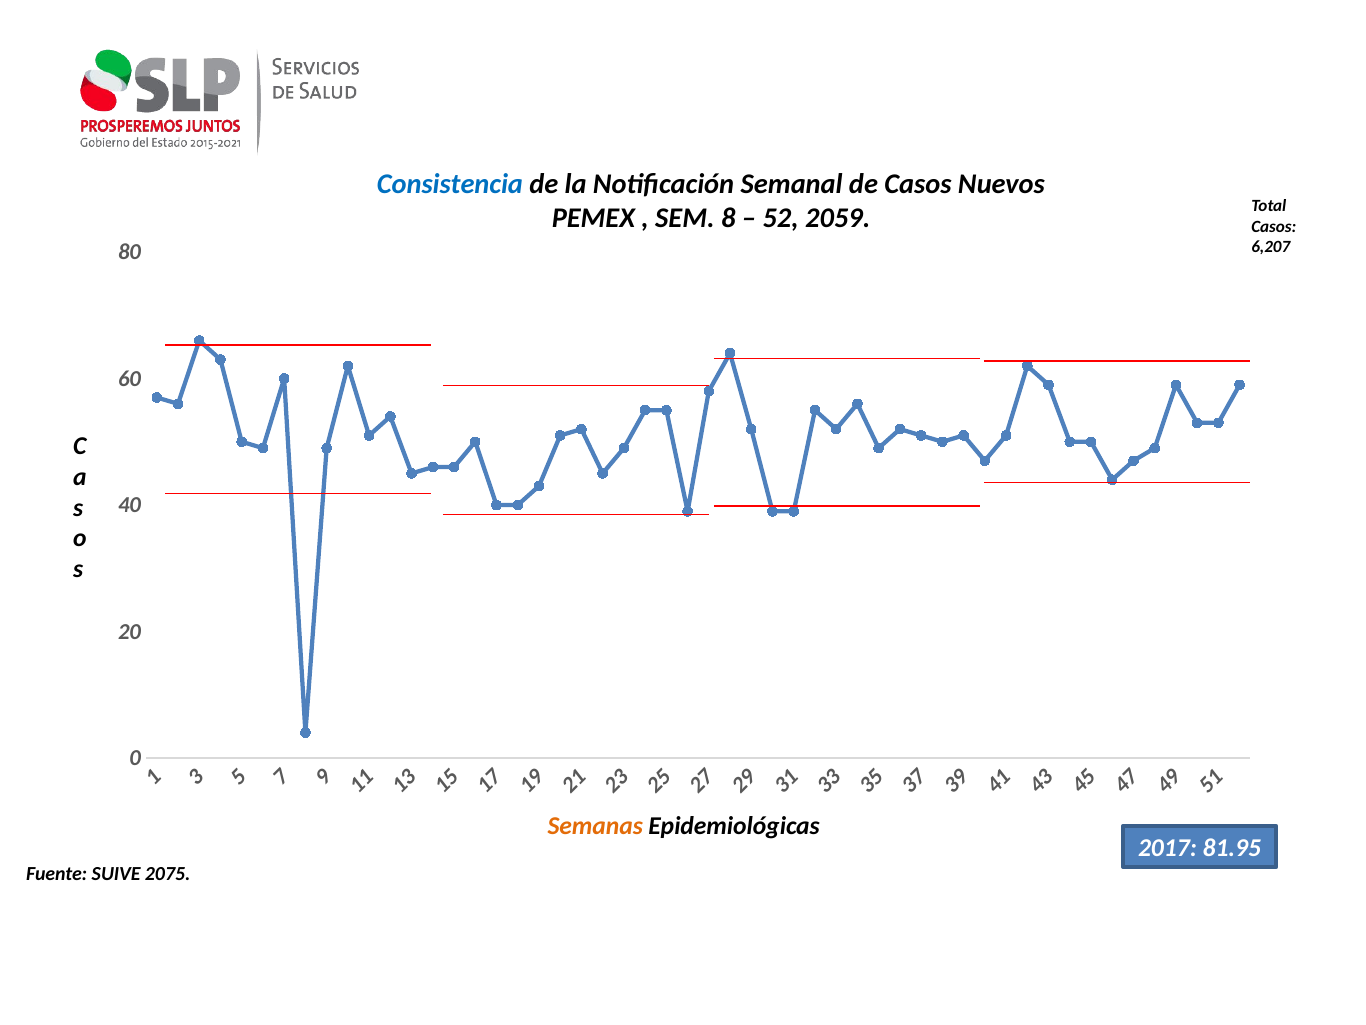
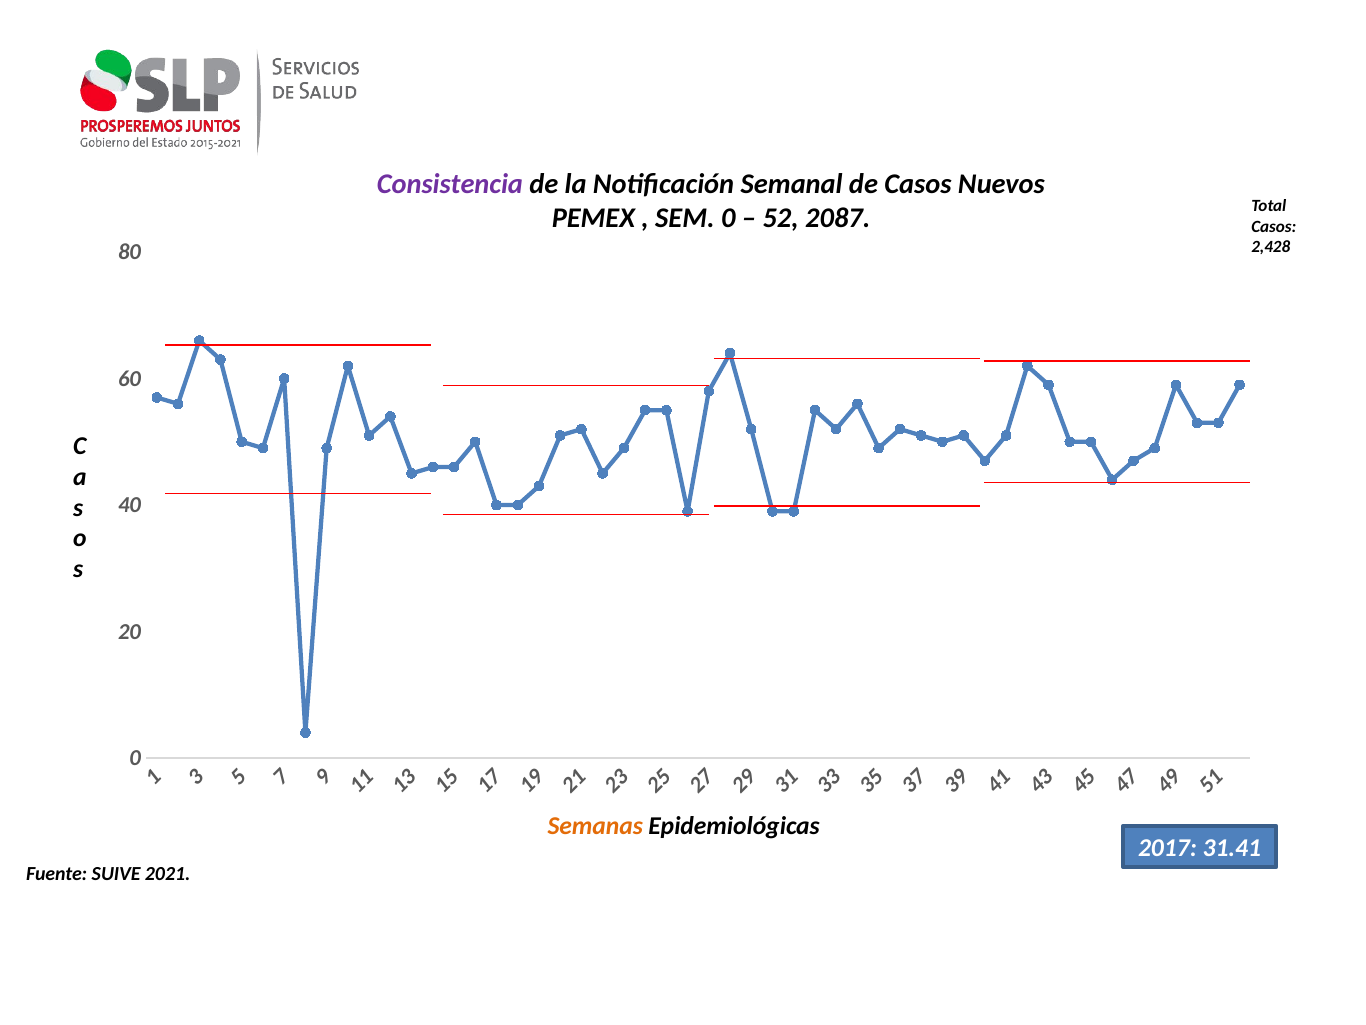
Consistencia colour: blue -> purple
SEM 8: 8 -> 0
2059: 2059 -> 2087
6,207: 6,207 -> 2,428
81.95: 81.95 -> 31.41
2075: 2075 -> 2021
